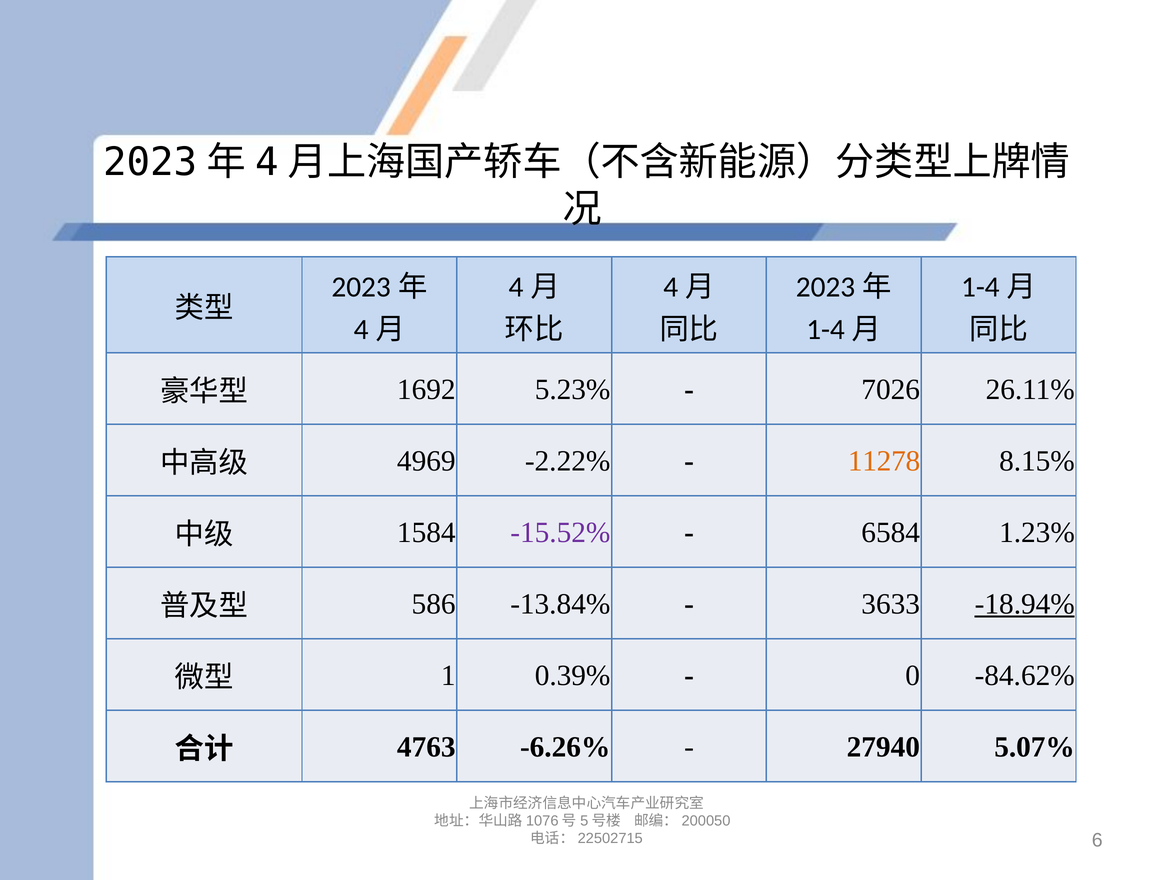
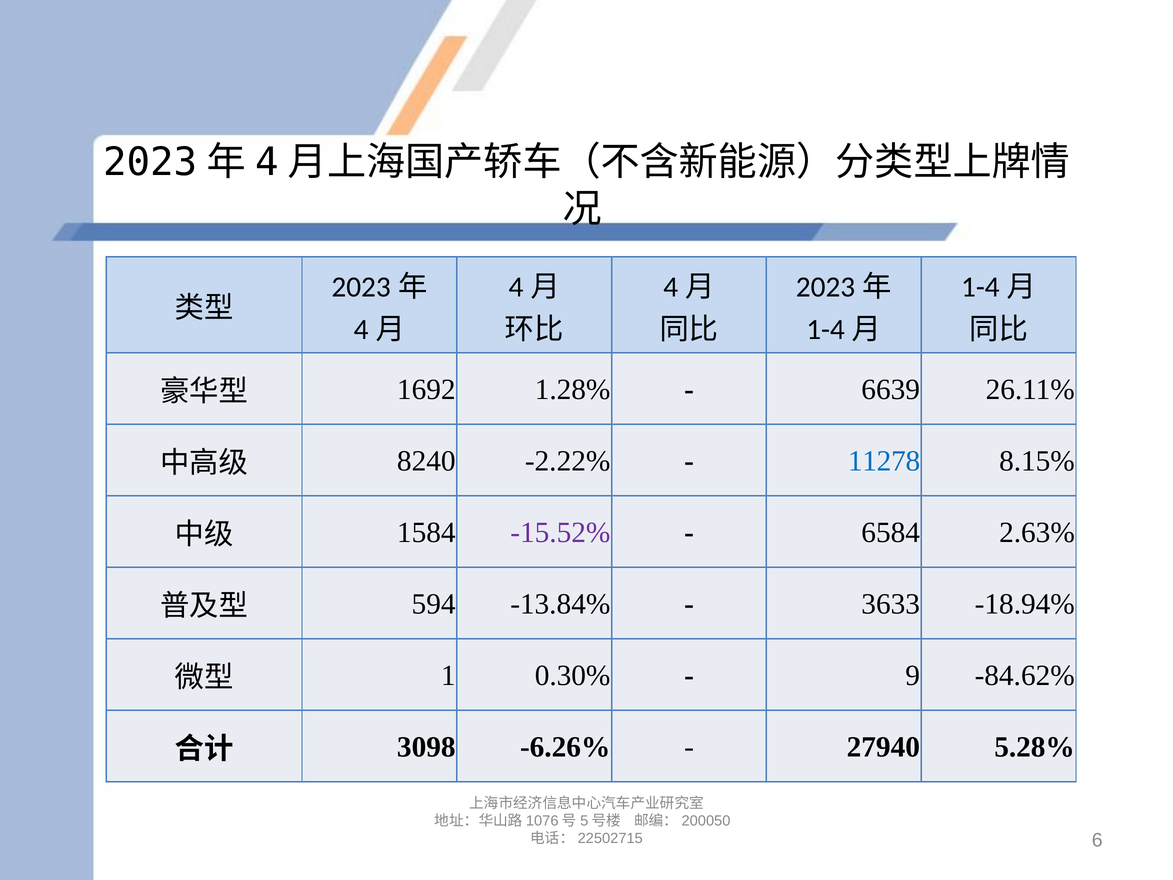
5.23%: 5.23% -> 1.28%
7026: 7026 -> 6639
4969: 4969 -> 8240
11278 colour: orange -> blue
1.23%: 1.23% -> 2.63%
586: 586 -> 594
-18.94% underline: present -> none
0.39%: 0.39% -> 0.30%
0: 0 -> 9
4763: 4763 -> 3098
5.07%: 5.07% -> 5.28%
